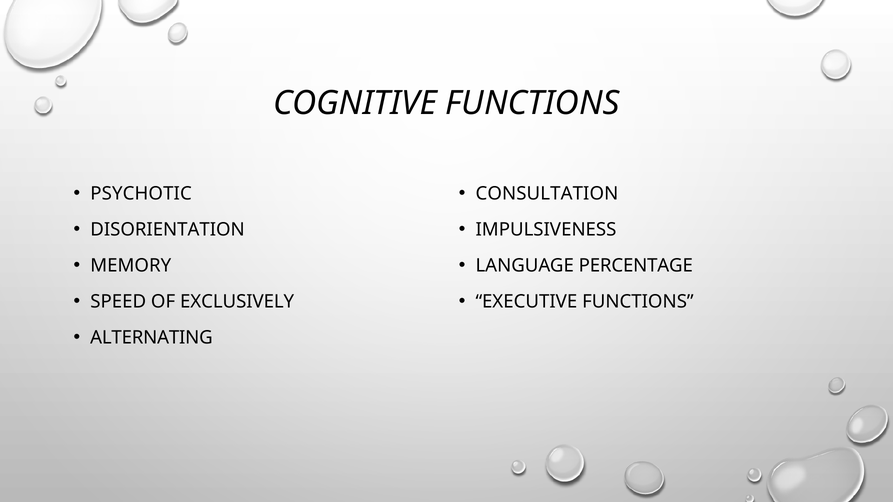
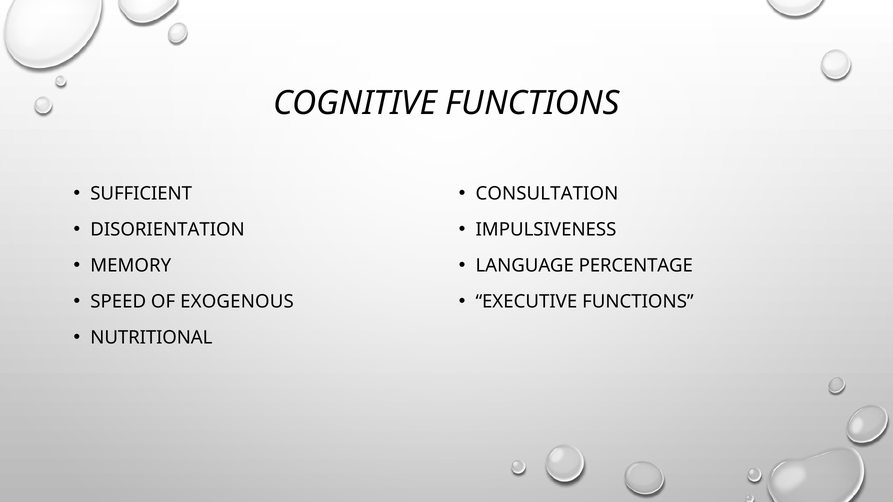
PSYCHOTIC: PSYCHOTIC -> SUFFICIENT
EXCLUSIVELY: EXCLUSIVELY -> EXOGENOUS
ALTERNATING: ALTERNATING -> NUTRITIONAL
